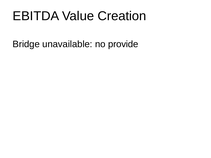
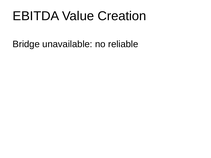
provide: provide -> reliable
